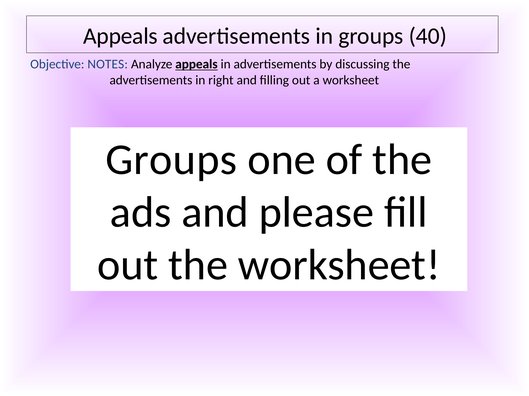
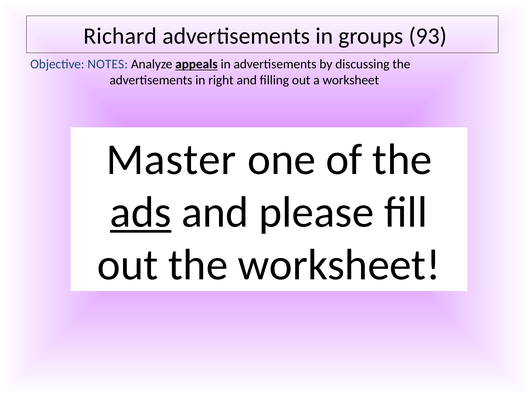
Appeals at (120, 36): Appeals -> Richard
40: 40 -> 93
Groups at (171, 160): Groups -> Master
ads underline: none -> present
